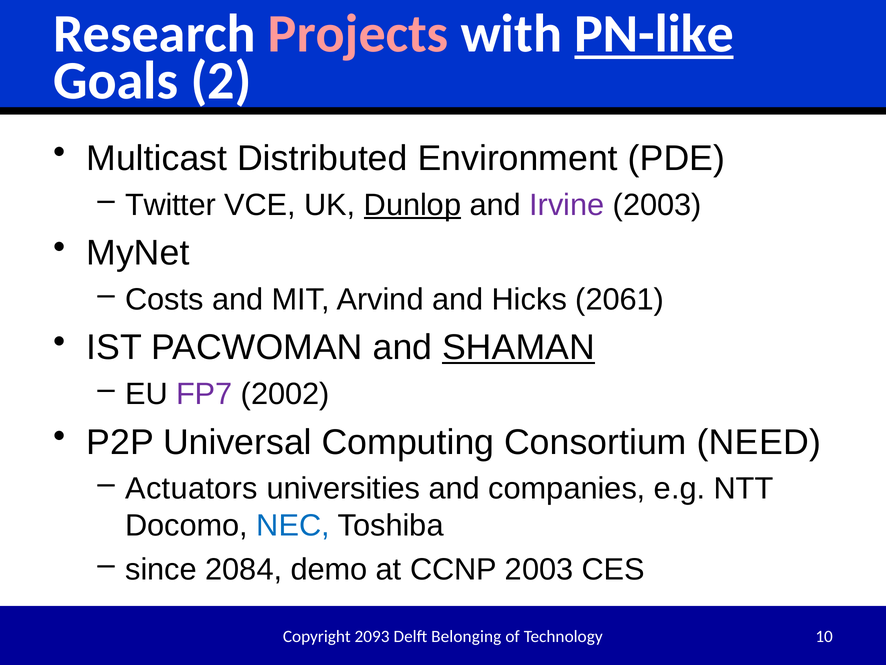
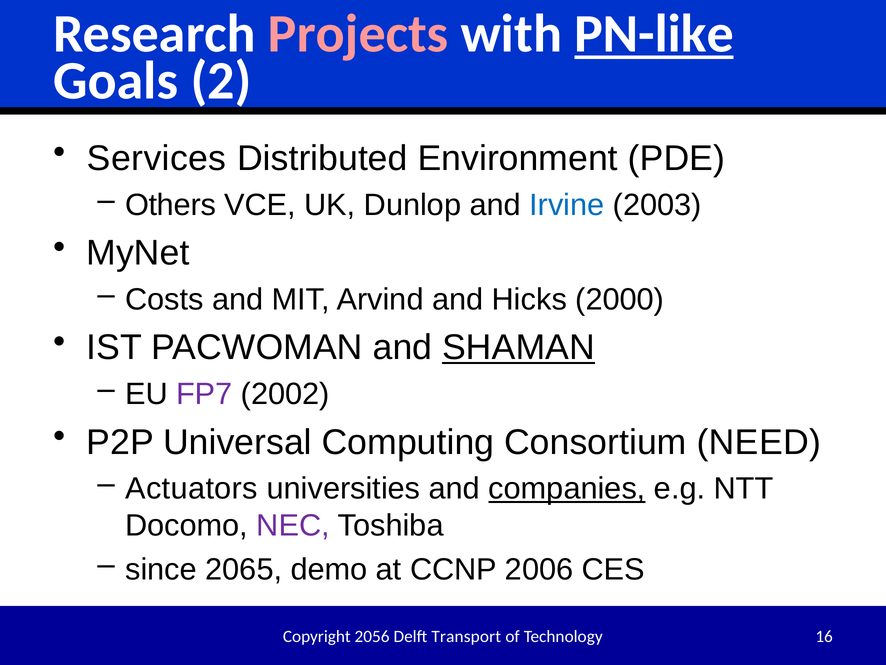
Multicast: Multicast -> Services
Twitter: Twitter -> Others
Dunlop underline: present -> none
Irvine colour: purple -> blue
2061: 2061 -> 2000
companies underline: none -> present
NEC colour: blue -> purple
2084: 2084 -> 2065
CCNP 2003: 2003 -> 2006
2093: 2093 -> 2056
Belonging: Belonging -> Transport
10: 10 -> 16
